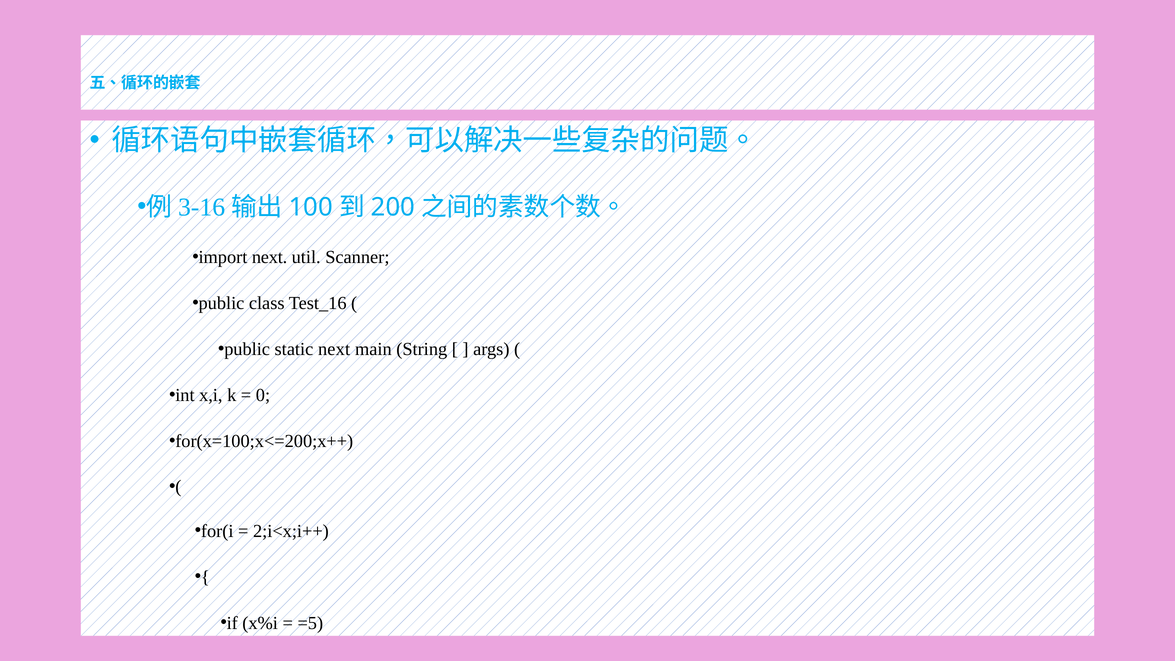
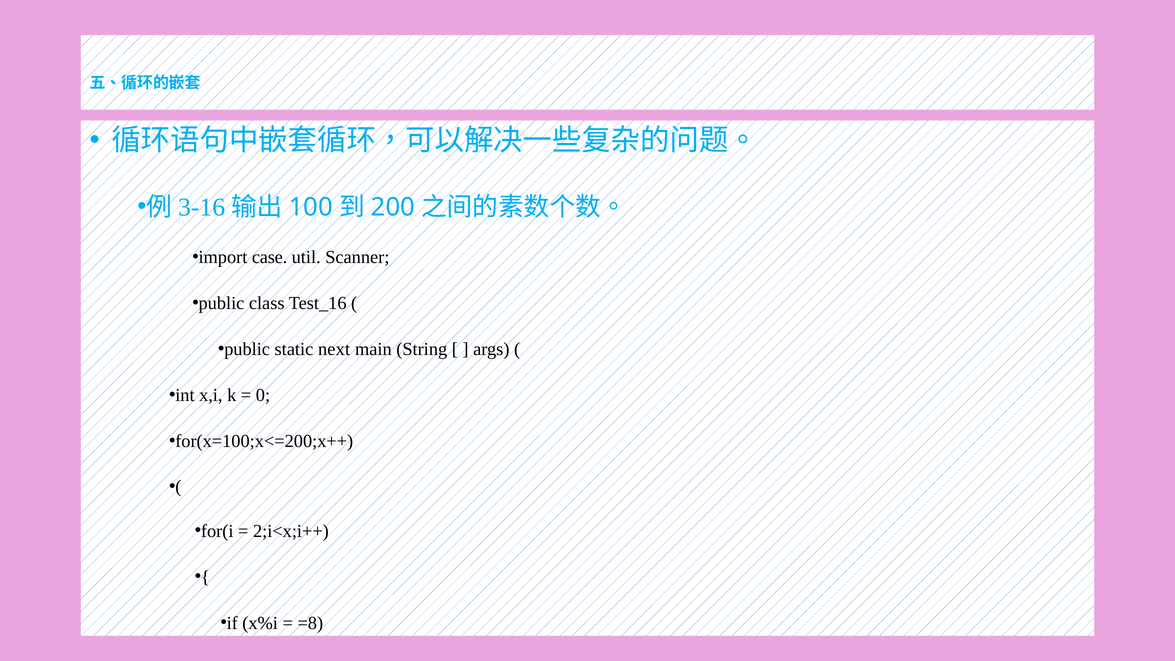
import next: next -> case
=5: =5 -> =8
